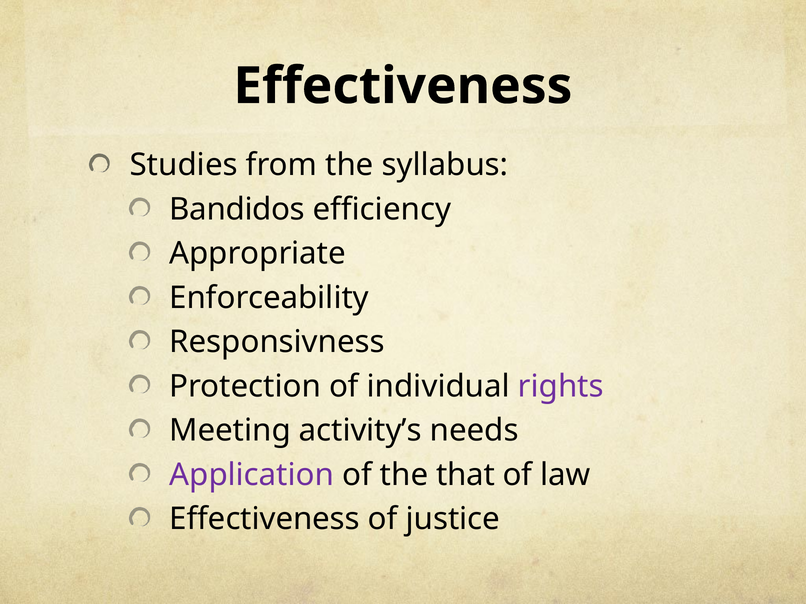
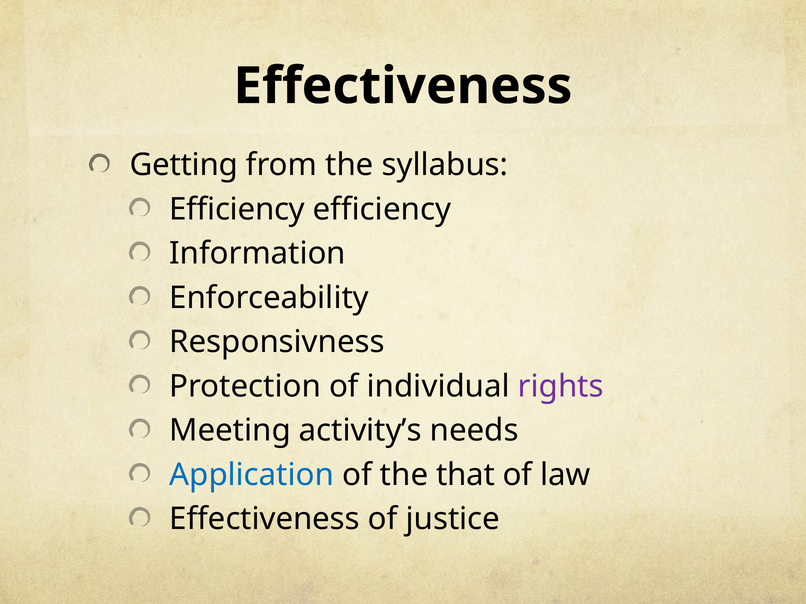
Studies: Studies -> Getting
Bandidos at (237, 209): Bandidos -> Efficiency
Appropriate: Appropriate -> Information
Application colour: purple -> blue
